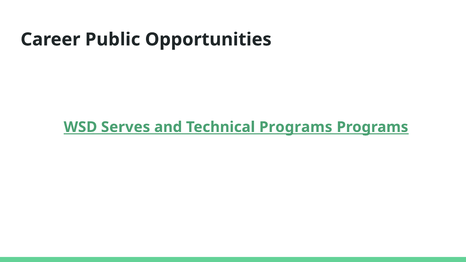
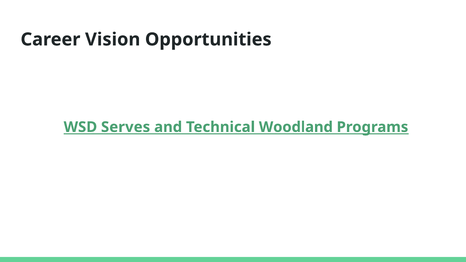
Public: Public -> Vision
Technical Programs: Programs -> Woodland
